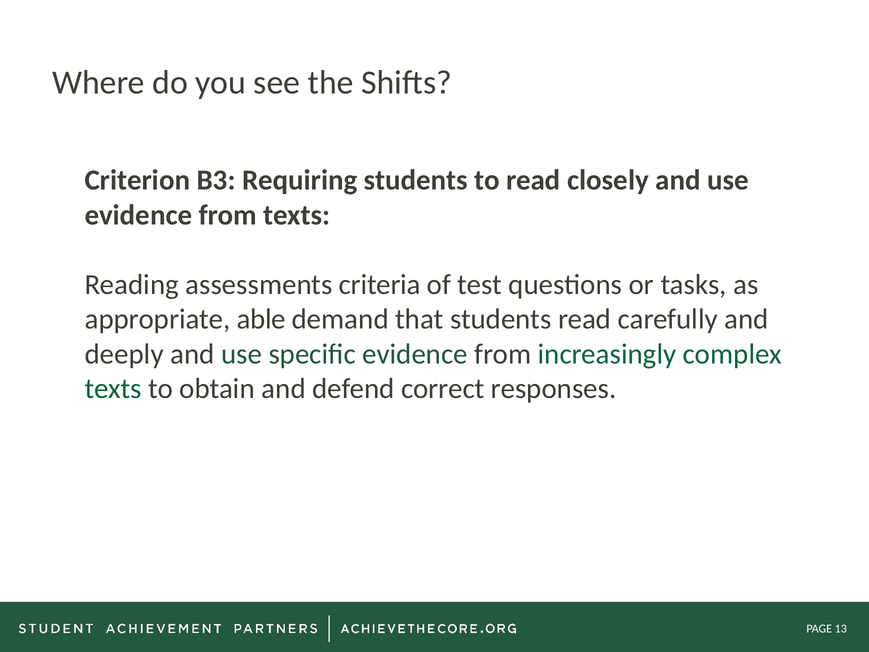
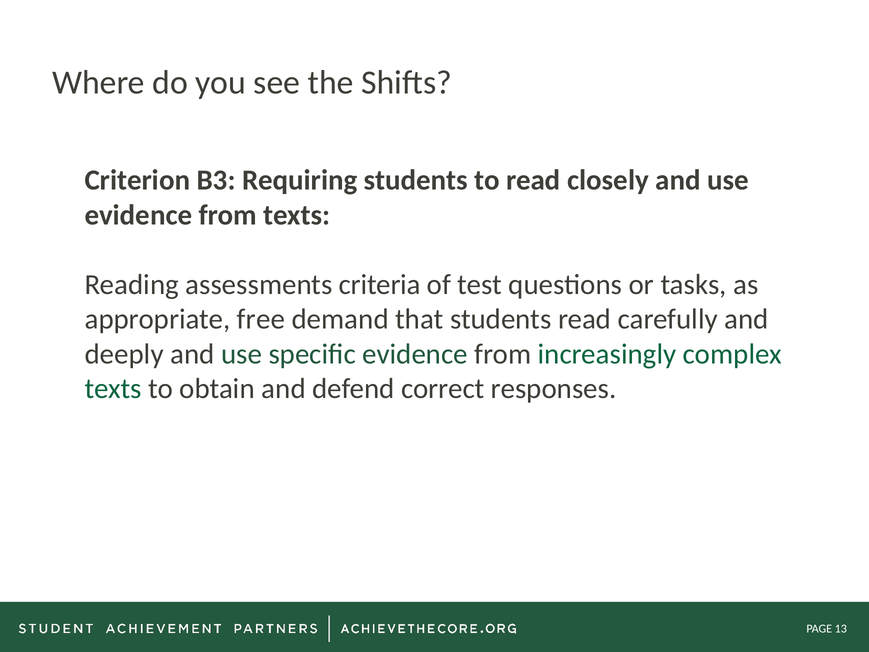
able: able -> free
